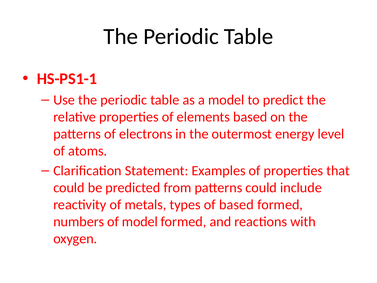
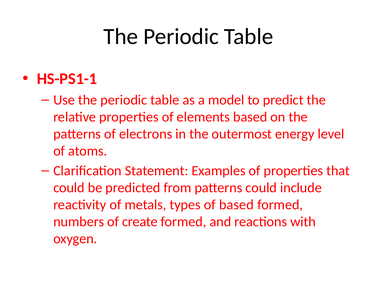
of model: model -> create
